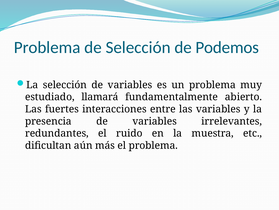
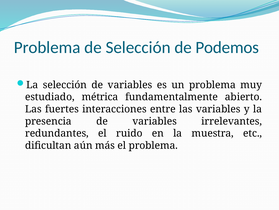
llamará: llamará -> métrica
